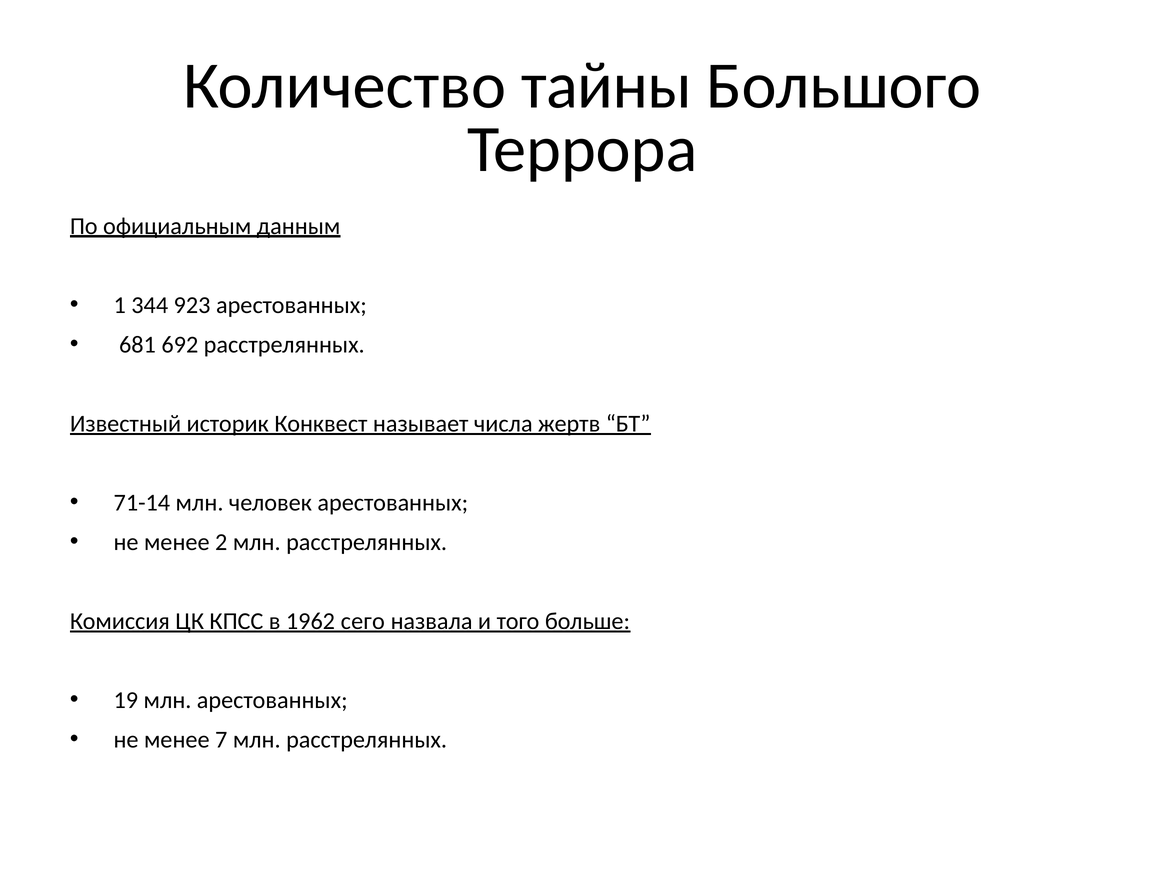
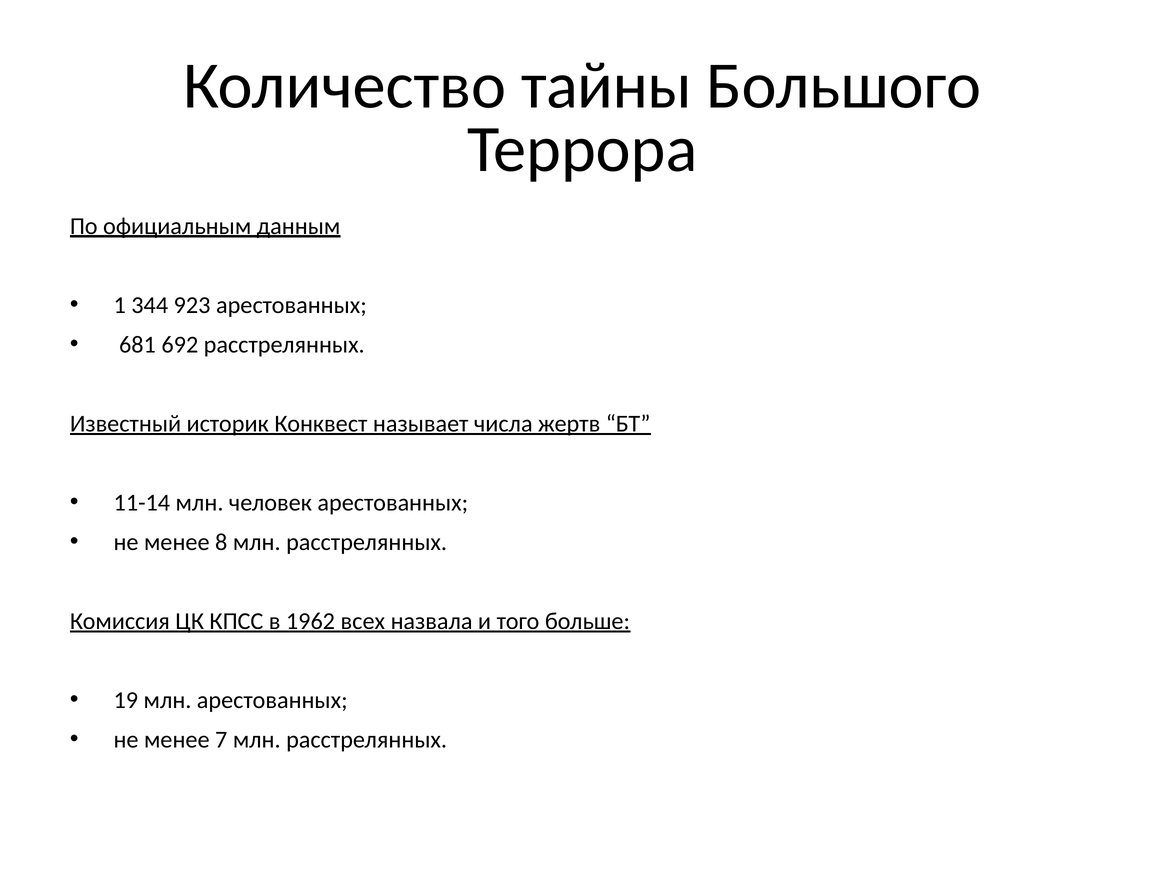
71-14: 71-14 -> 11-14
2: 2 -> 8
сего: сего -> всех
